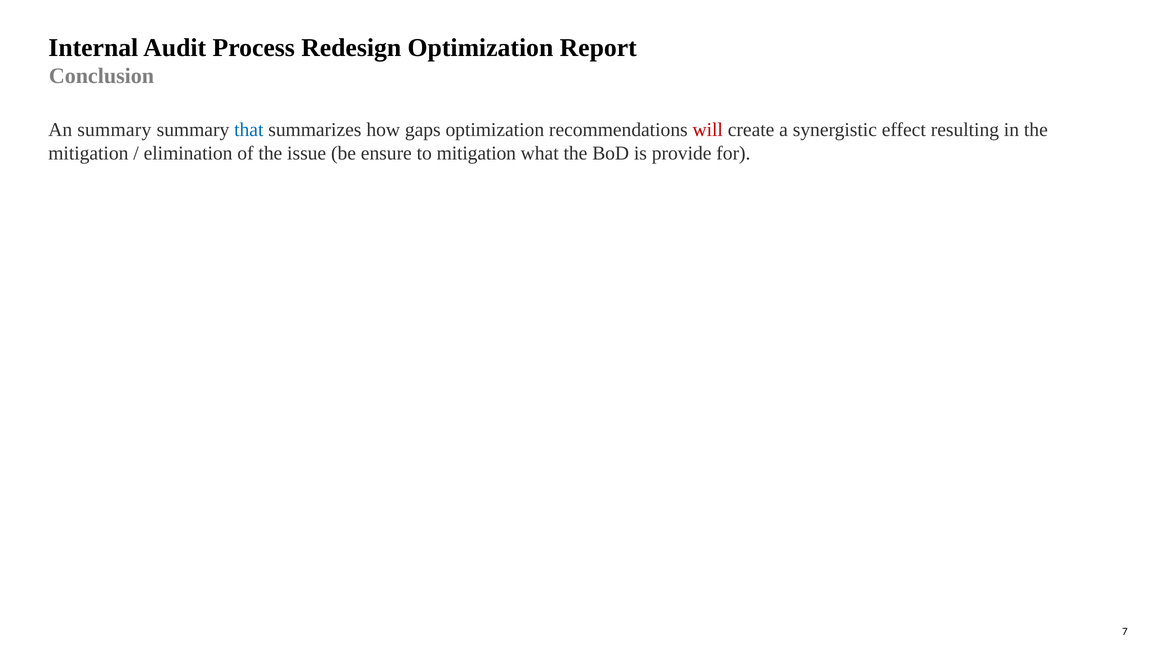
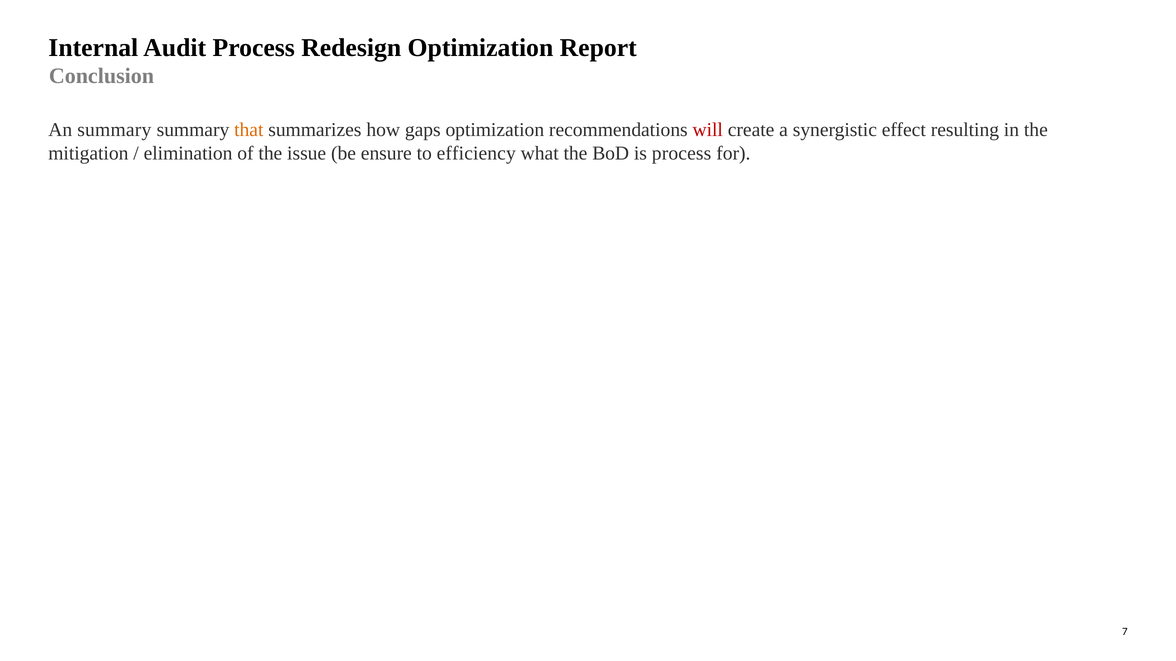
that colour: blue -> orange
to mitigation: mitigation -> efficiency
is provide: provide -> process
